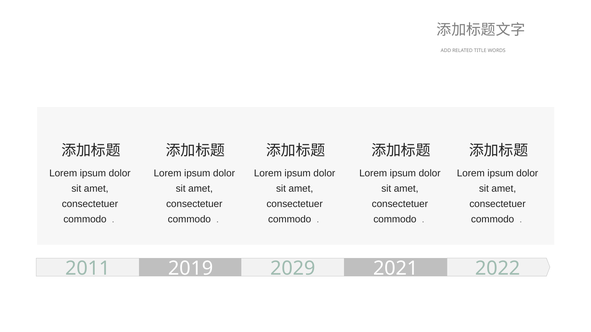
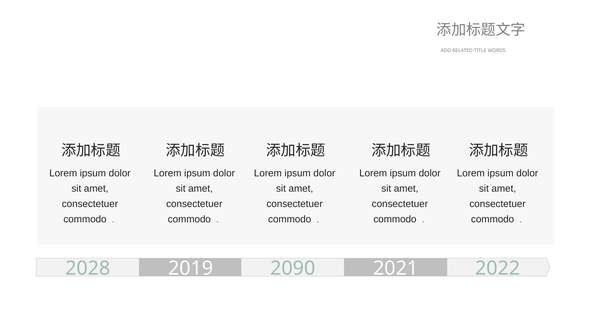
2011: 2011 -> 2028
2029: 2029 -> 2090
